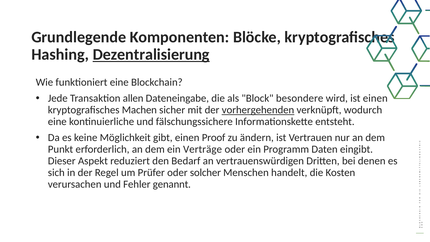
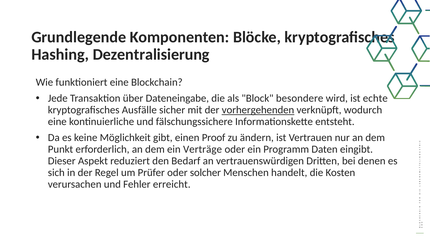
Dezentralisierung underline: present -> none
allen: allen -> über
ist einen: einen -> echte
Machen: Machen -> Ausfälle
genannt: genannt -> erreicht
